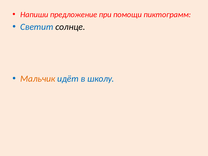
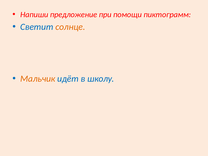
солнце colour: black -> orange
